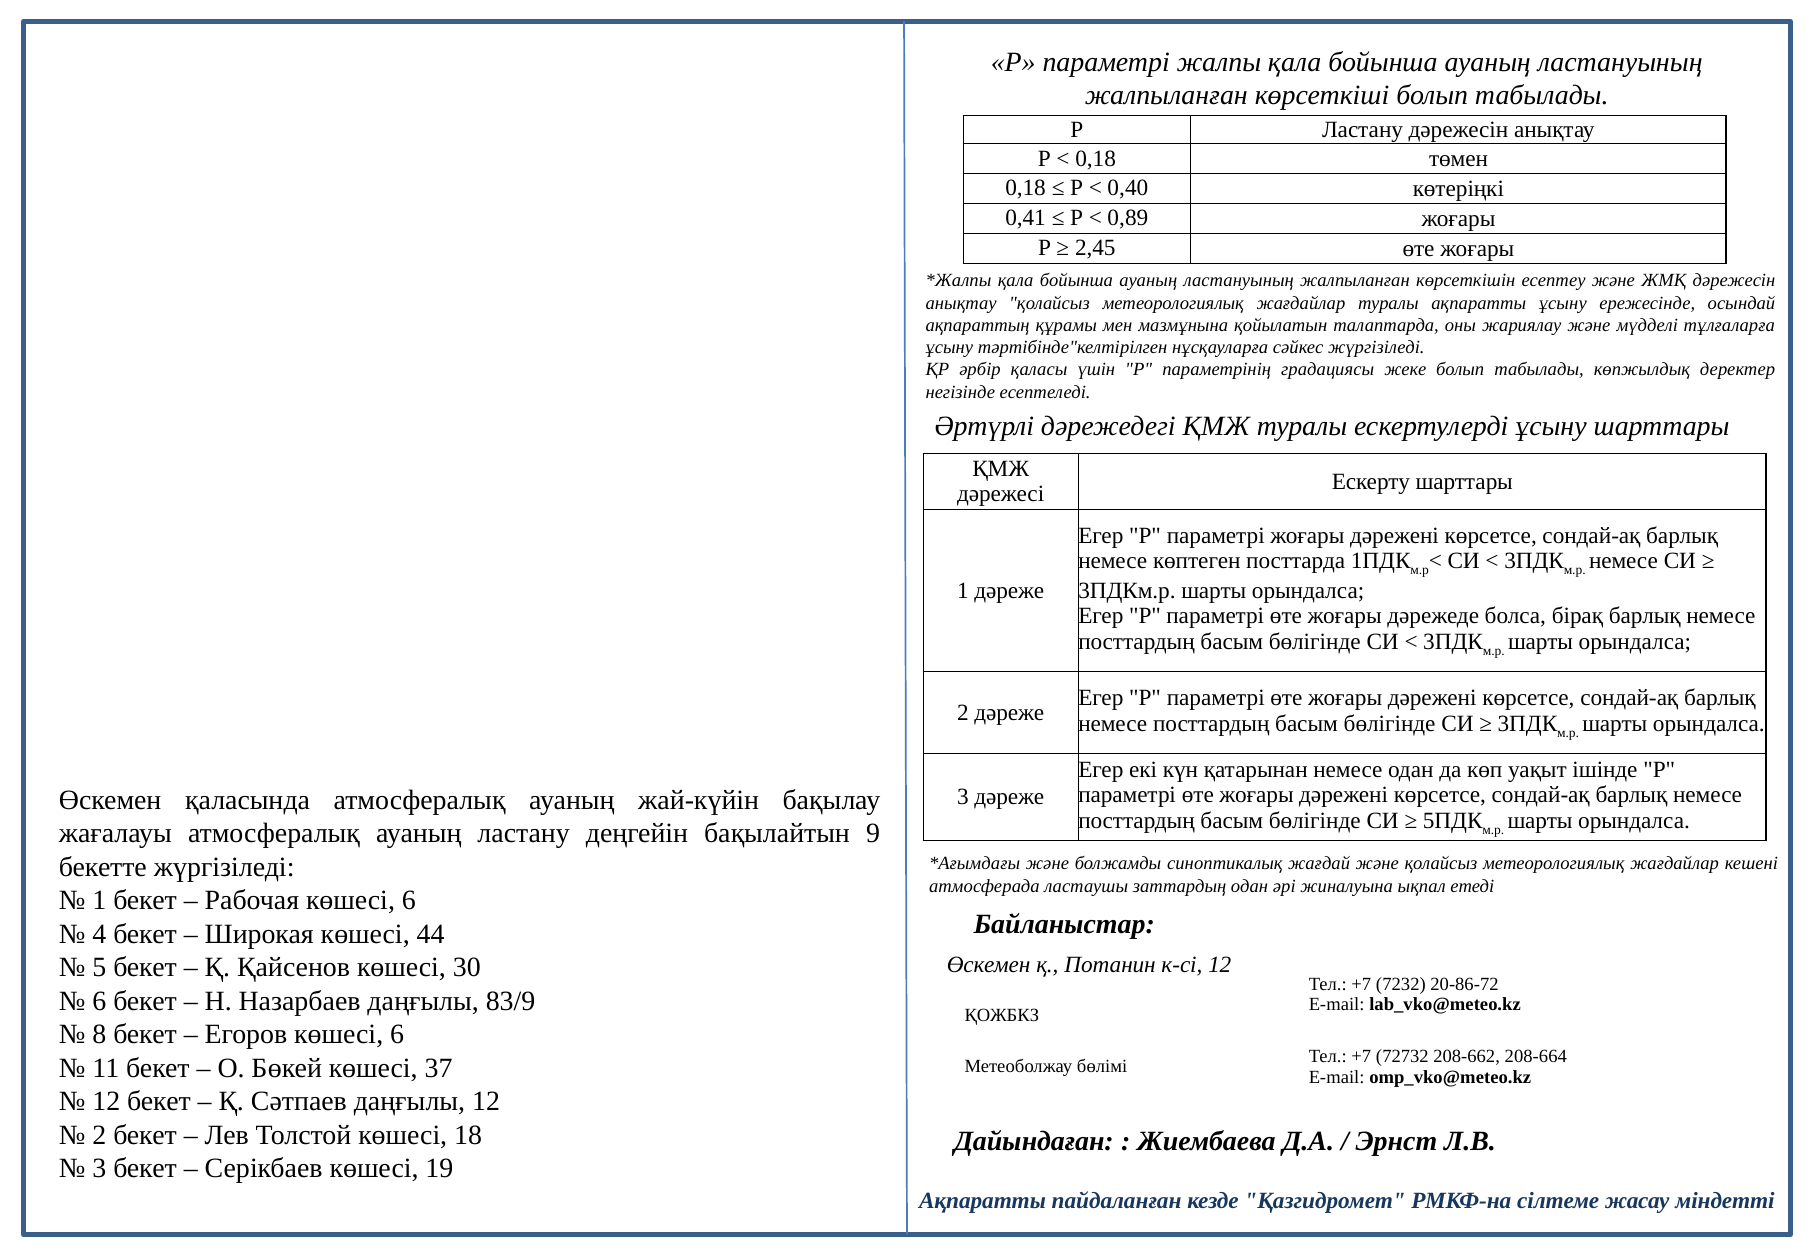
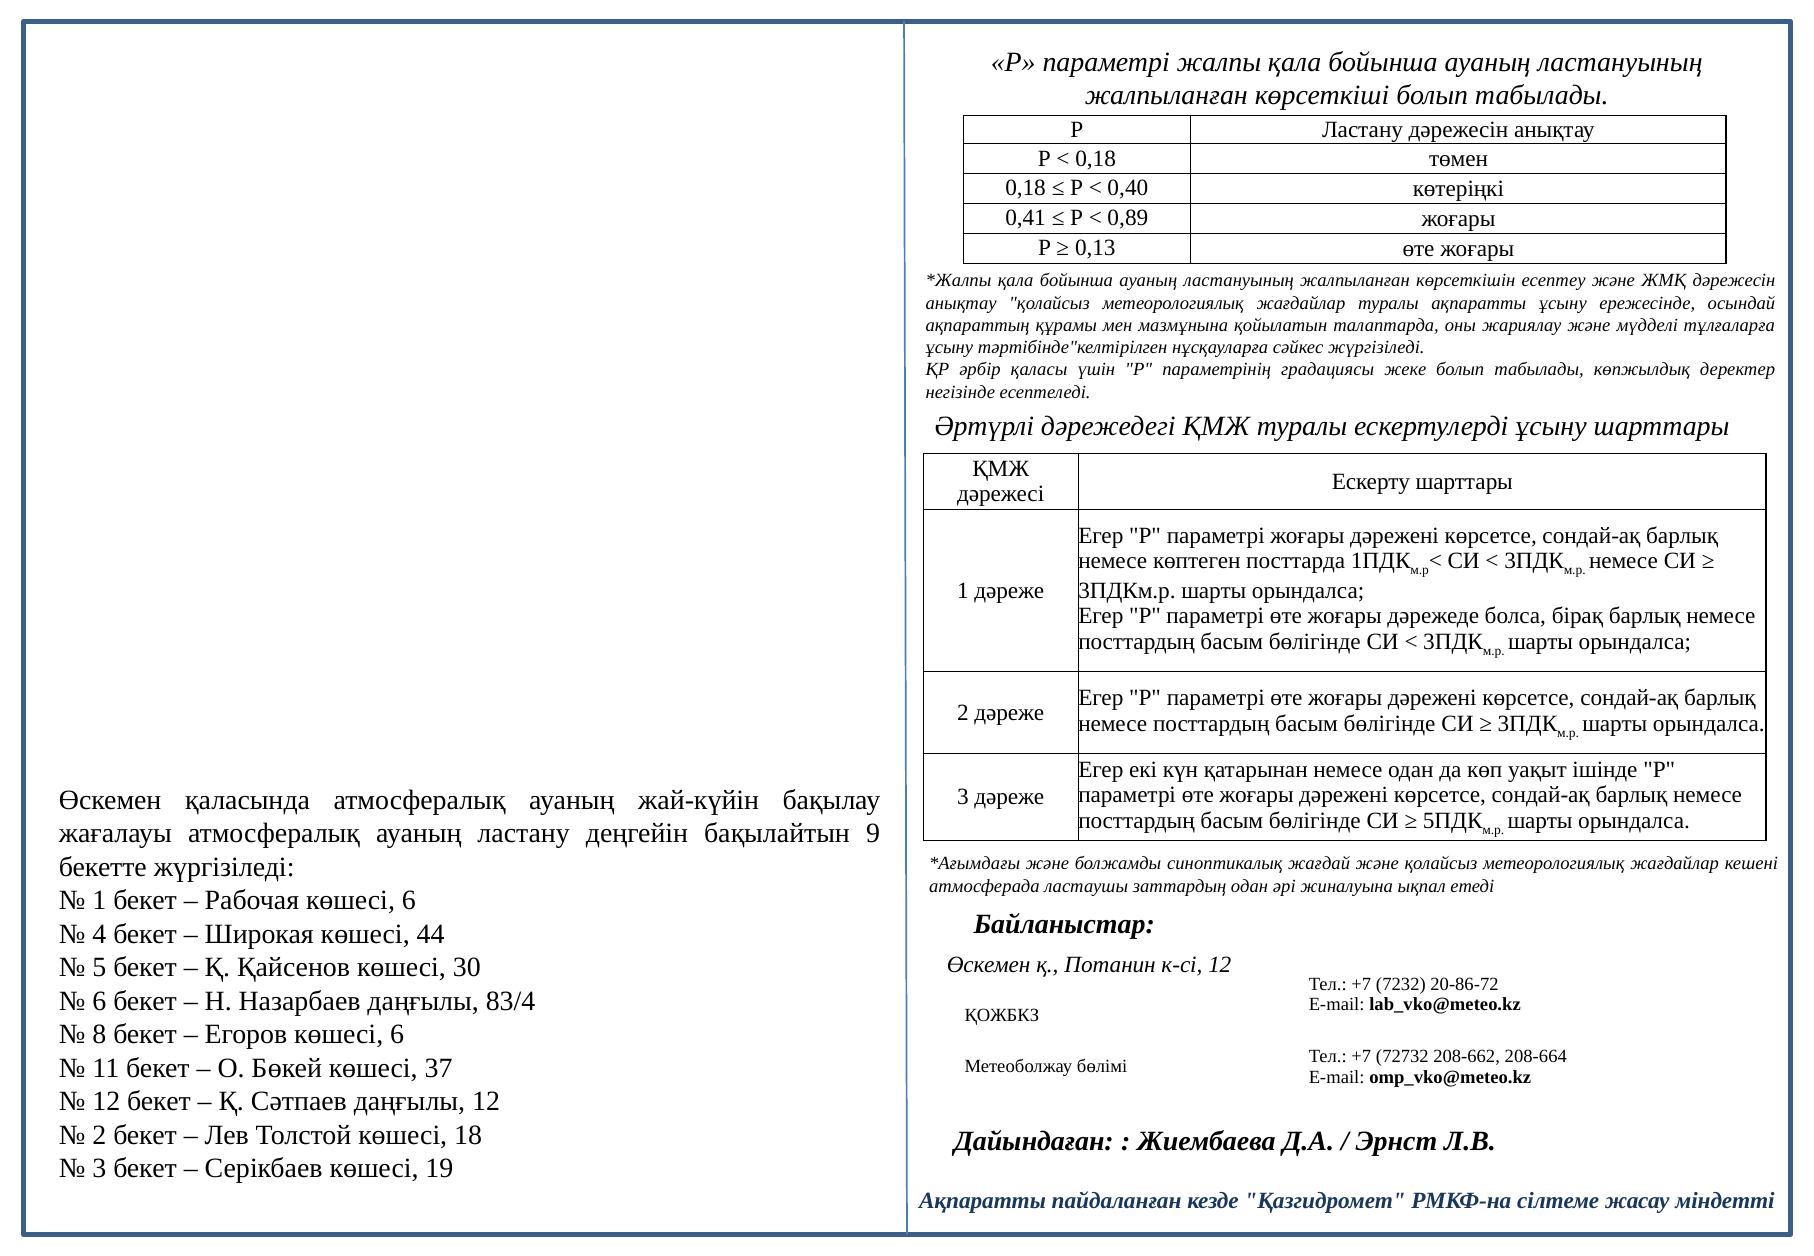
2,45: 2,45 -> 0,13
83/9: 83/9 -> 83/4
